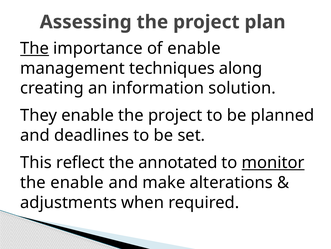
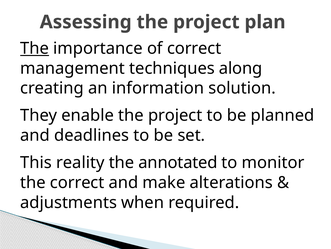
of enable: enable -> correct
reflect: reflect -> reality
monitor underline: present -> none
the enable: enable -> correct
